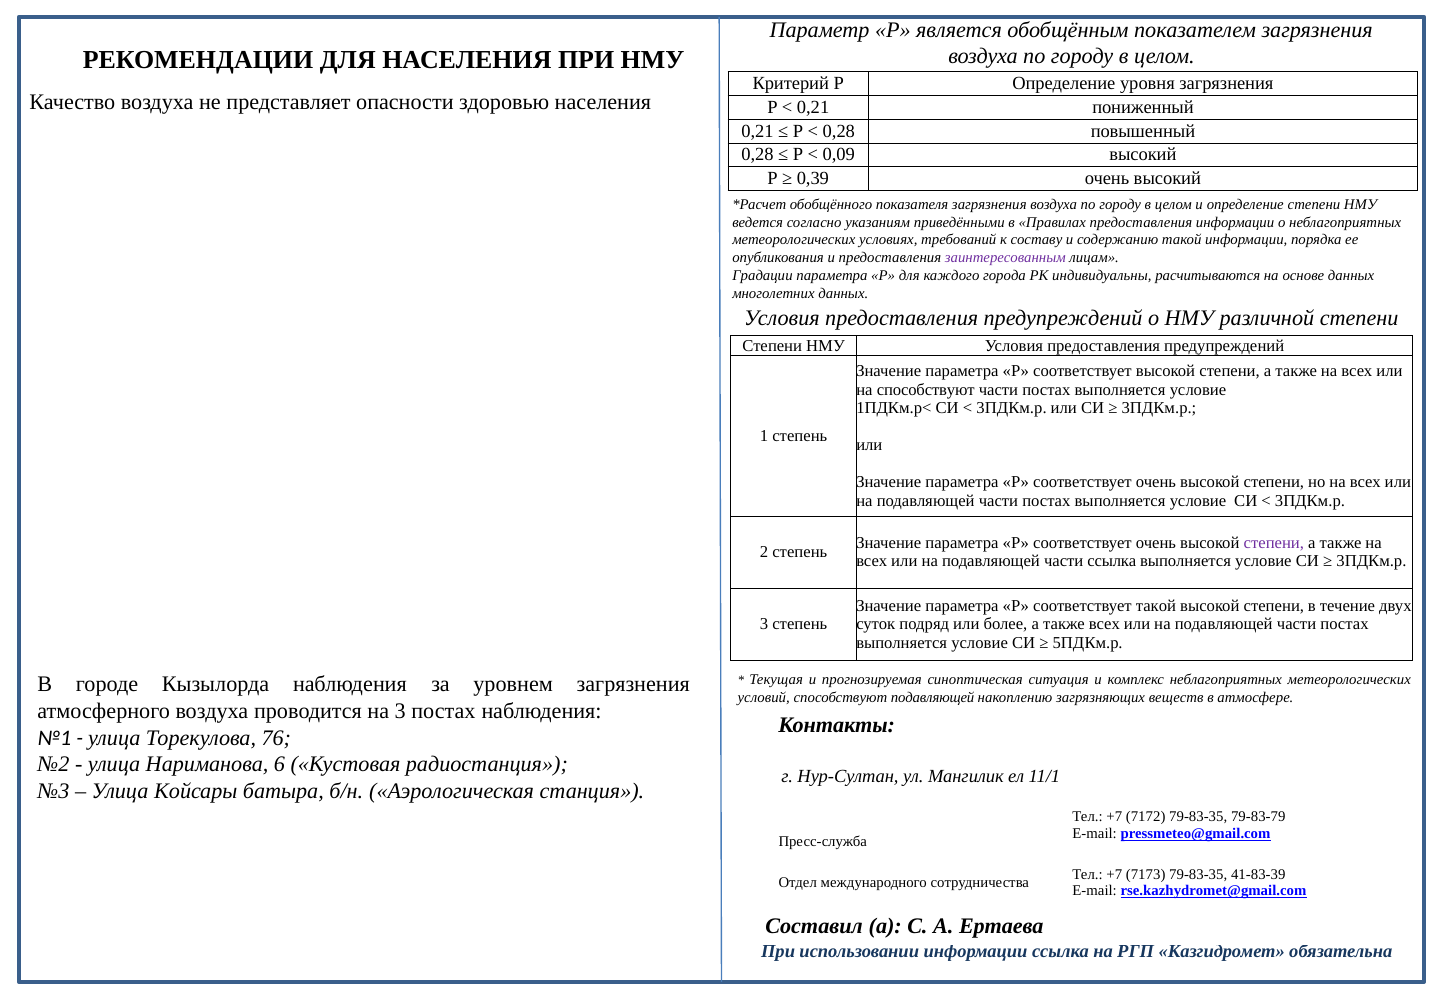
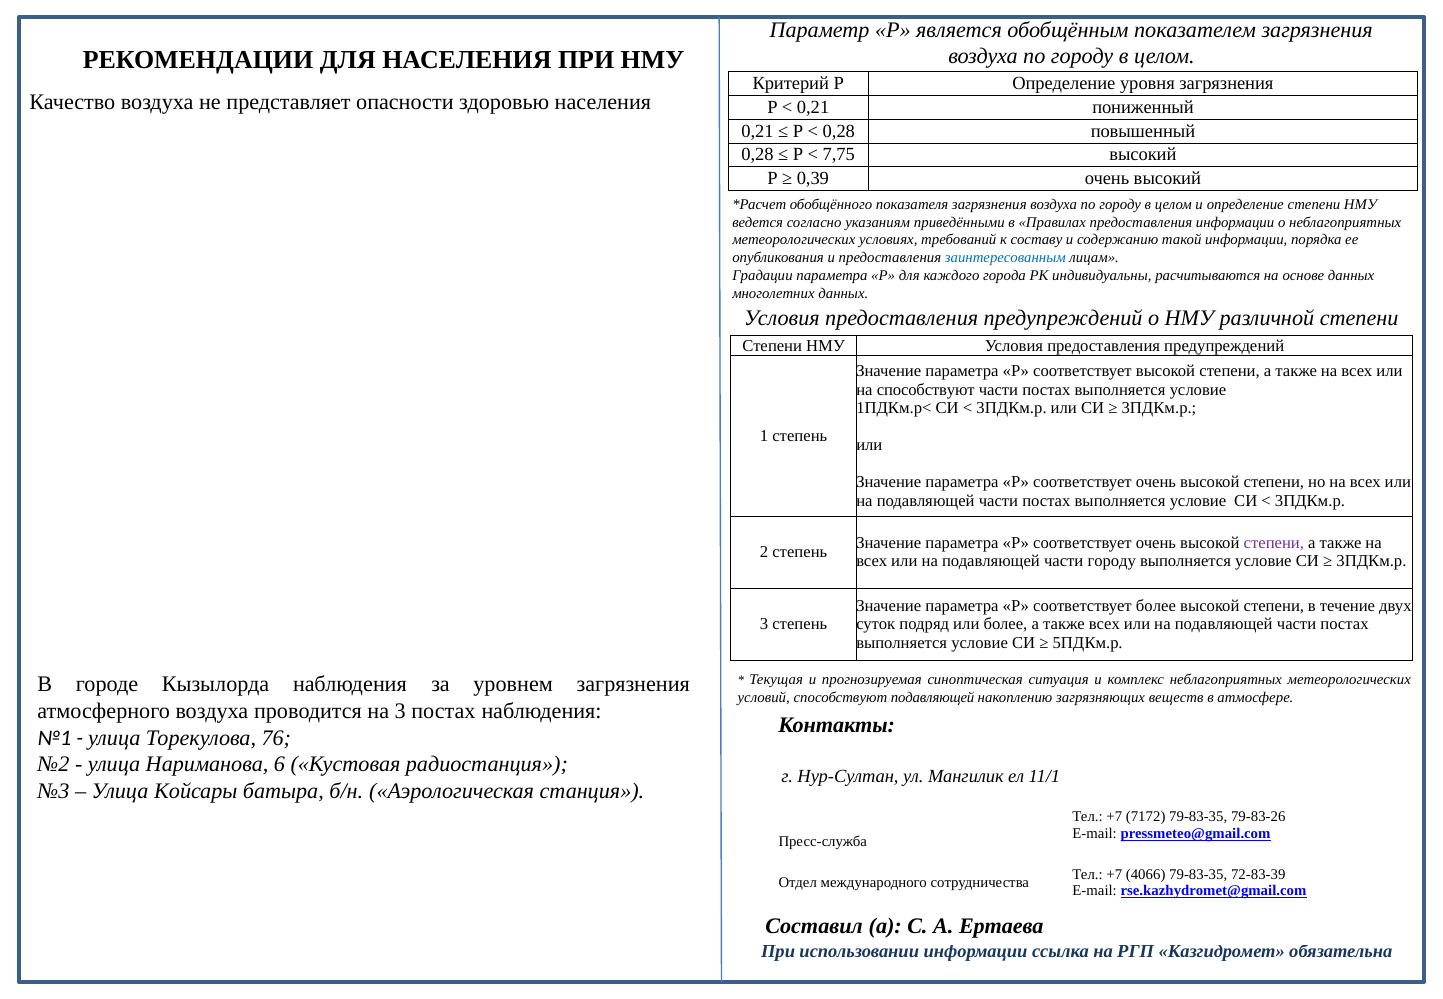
0,09: 0,09 -> 7,75
заинтересованным colour: purple -> blue
части ссылка: ссылка -> городу
соответствует такой: такой -> более
79-83-79: 79-83-79 -> 79-83-26
7173: 7173 -> 4066
41-83-39: 41-83-39 -> 72-83-39
